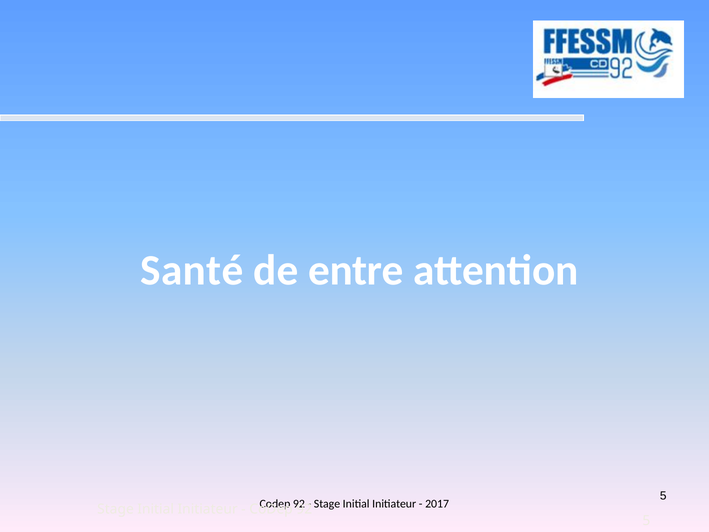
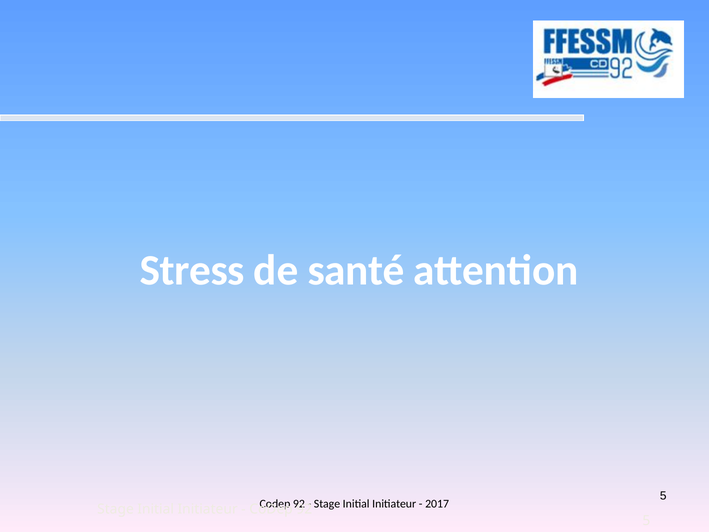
Santé: Santé -> Stress
entre: entre -> santé
